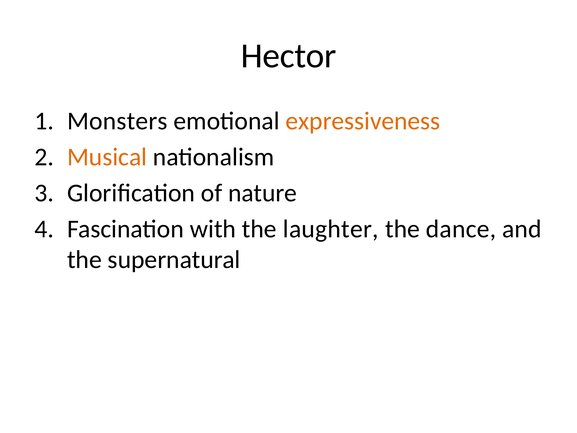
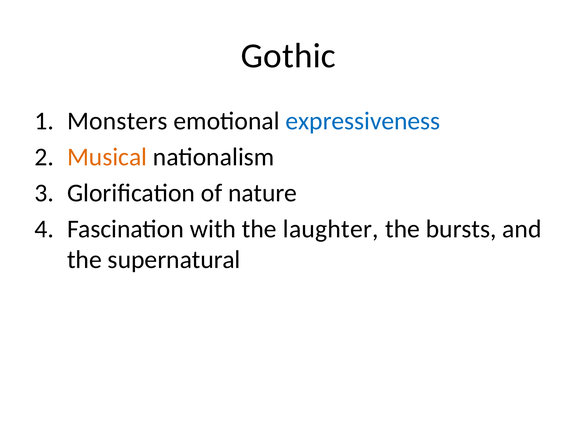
Hector: Hector -> Gothic
expressiveness colour: orange -> blue
dance: dance -> bursts
